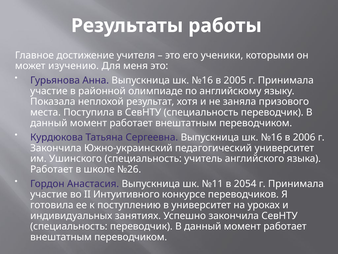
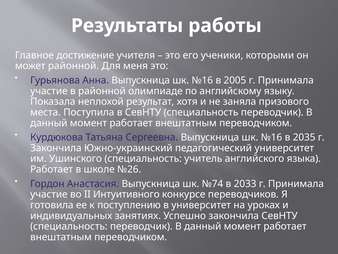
может изучению: изучению -> районной
2006: 2006 -> 2035
№11: №11 -> №74
2054: 2054 -> 2033
